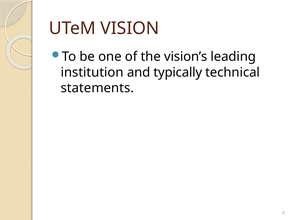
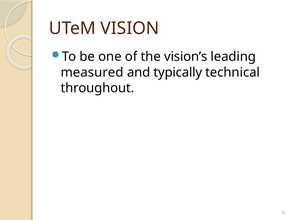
institution: institution -> measured
statements: statements -> throughout
